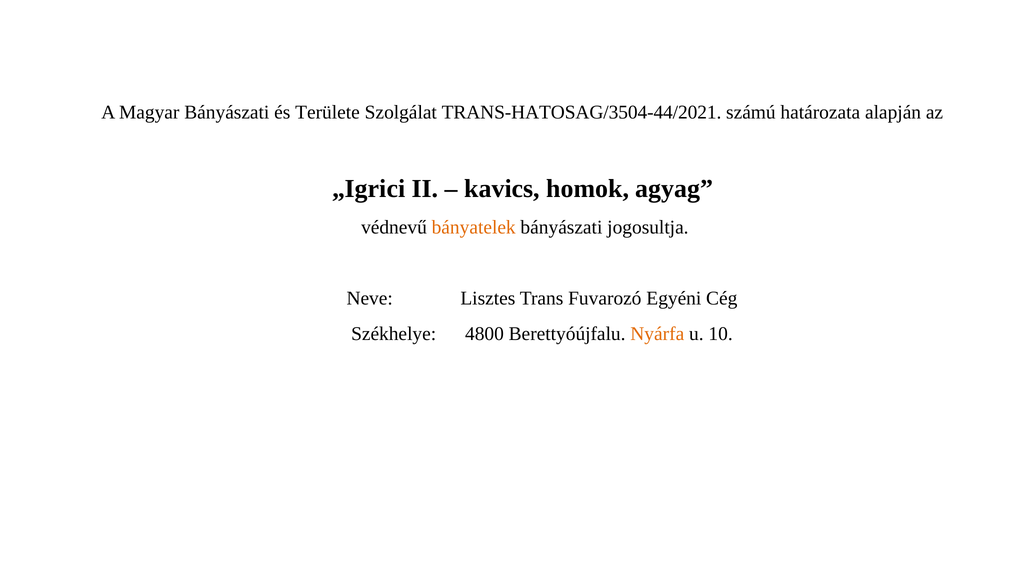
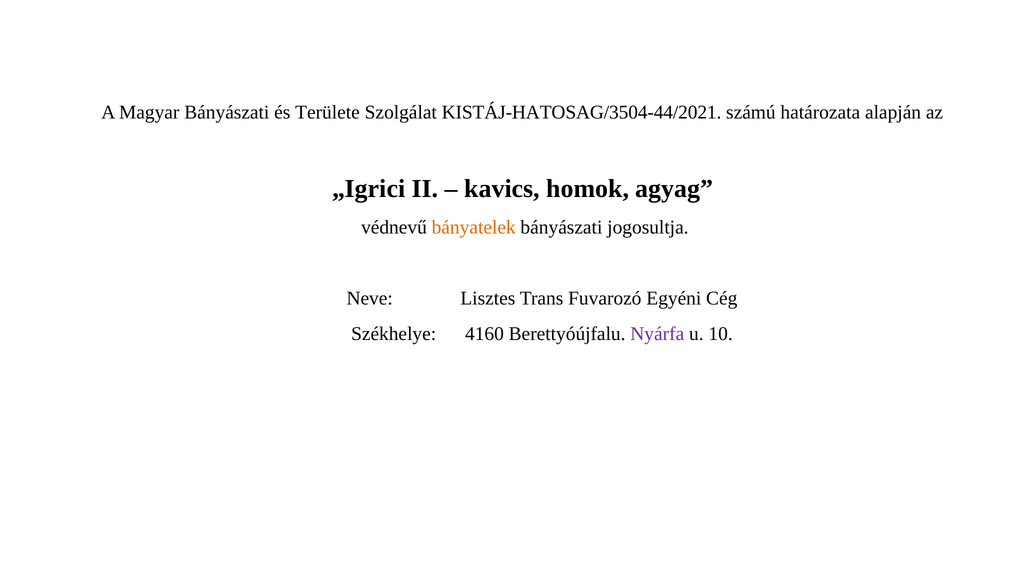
TRANS-HATOSAG/3504-44/2021: TRANS-HATOSAG/3504-44/2021 -> KISTÁJ-HATOSAG/3504-44/2021
4800: 4800 -> 4160
Nyárfa colour: orange -> purple
